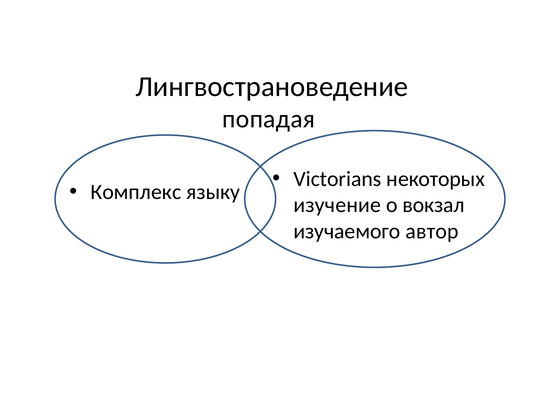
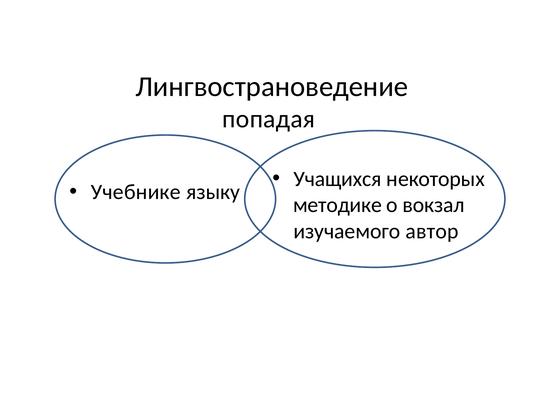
Victorians: Victorians -> Учащихся
Комплекс: Комплекс -> Учебнике
изучение: изучение -> методике
